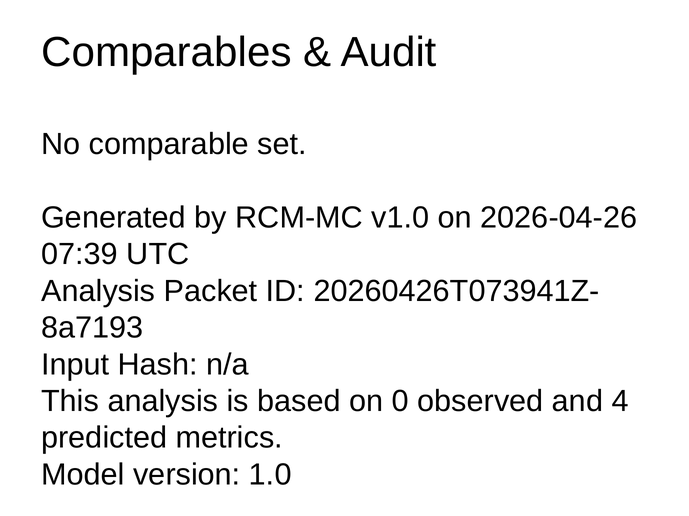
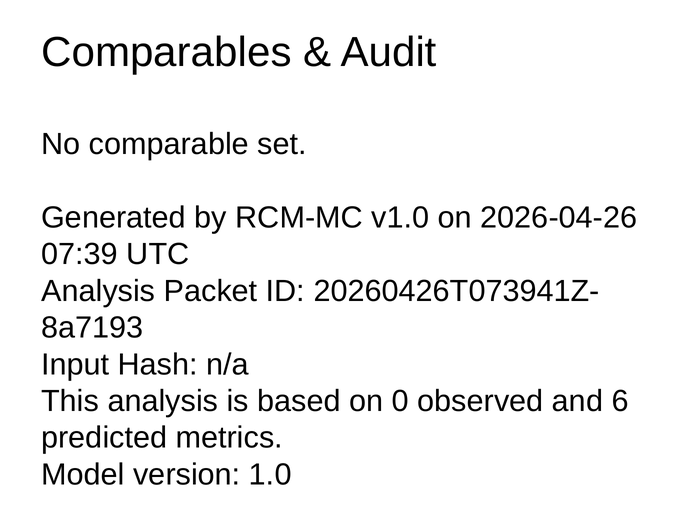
4: 4 -> 6
